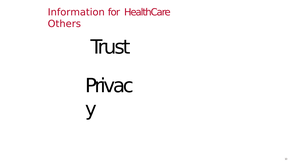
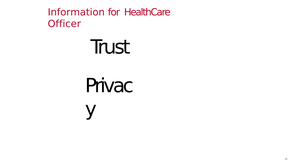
Others: Others -> Officer
